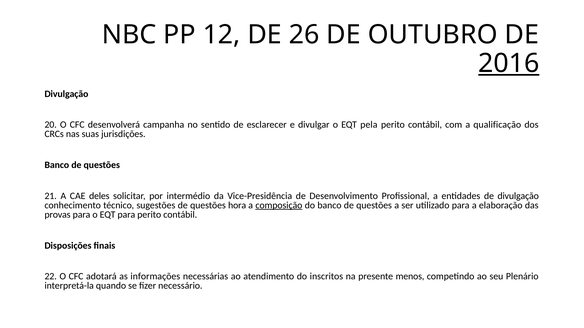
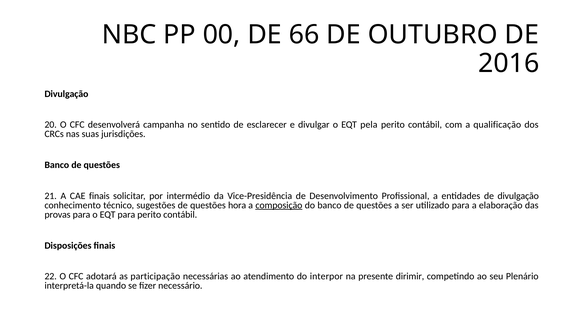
12: 12 -> 00
26: 26 -> 66
2016 underline: present -> none
CAE deles: deles -> finais
informações: informações -> participação
inscritos: inscritos -> interpor
menos: menos -> dirimir
